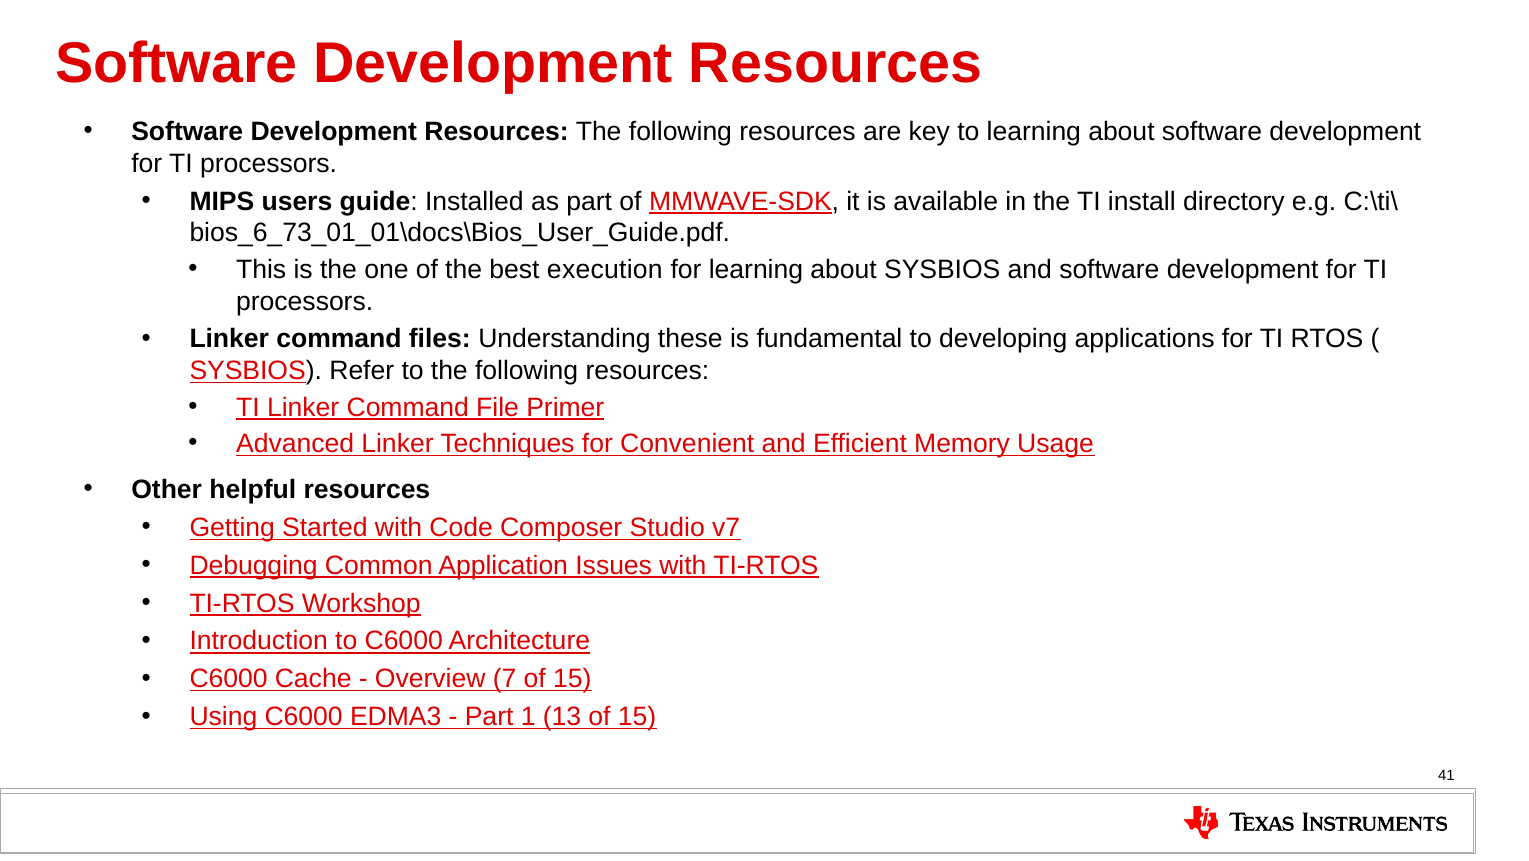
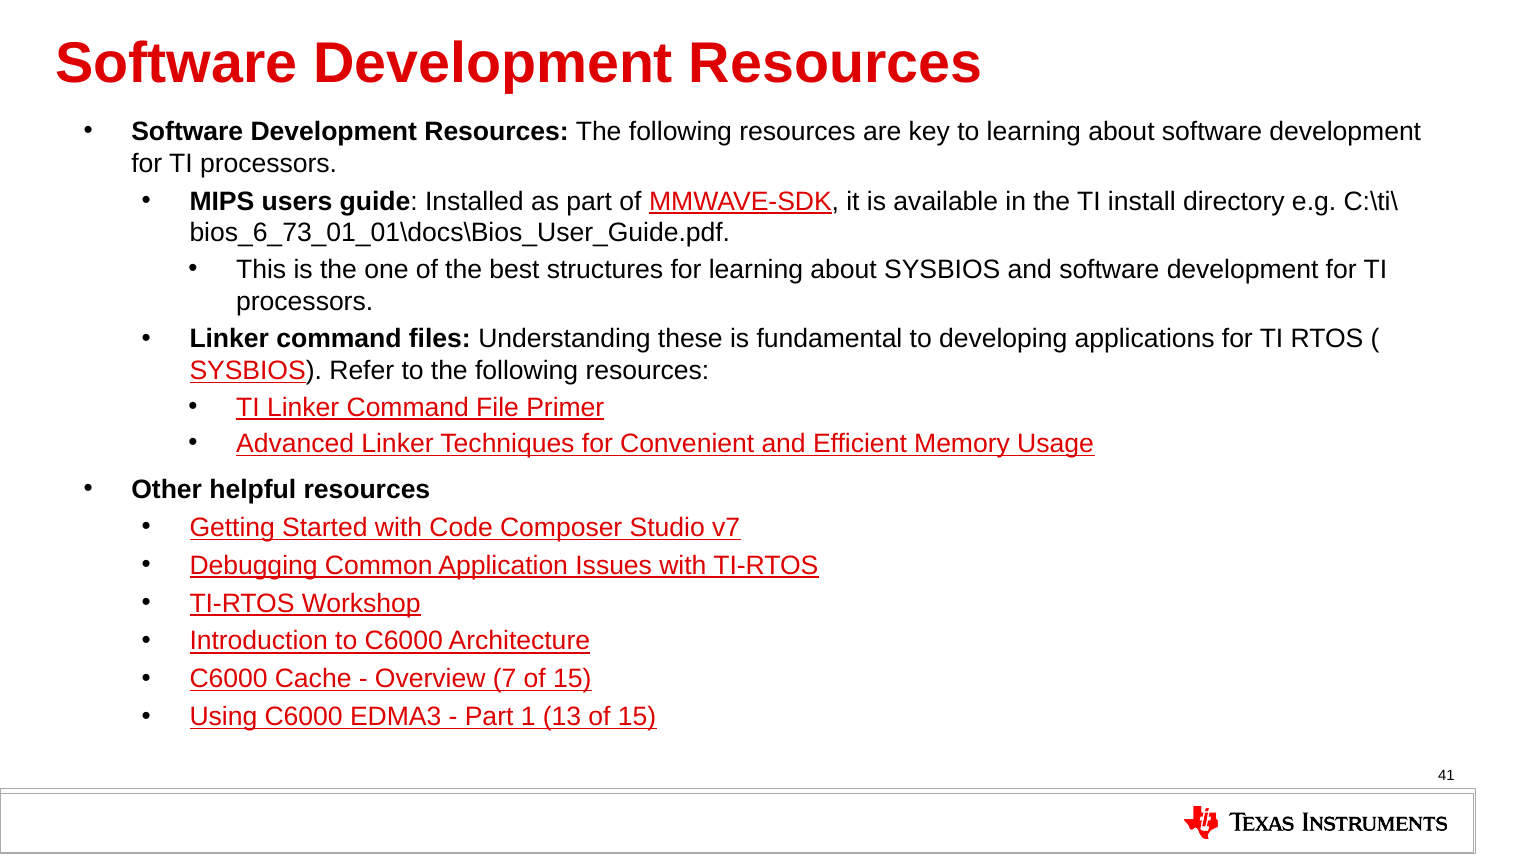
execution: execution -> structures
